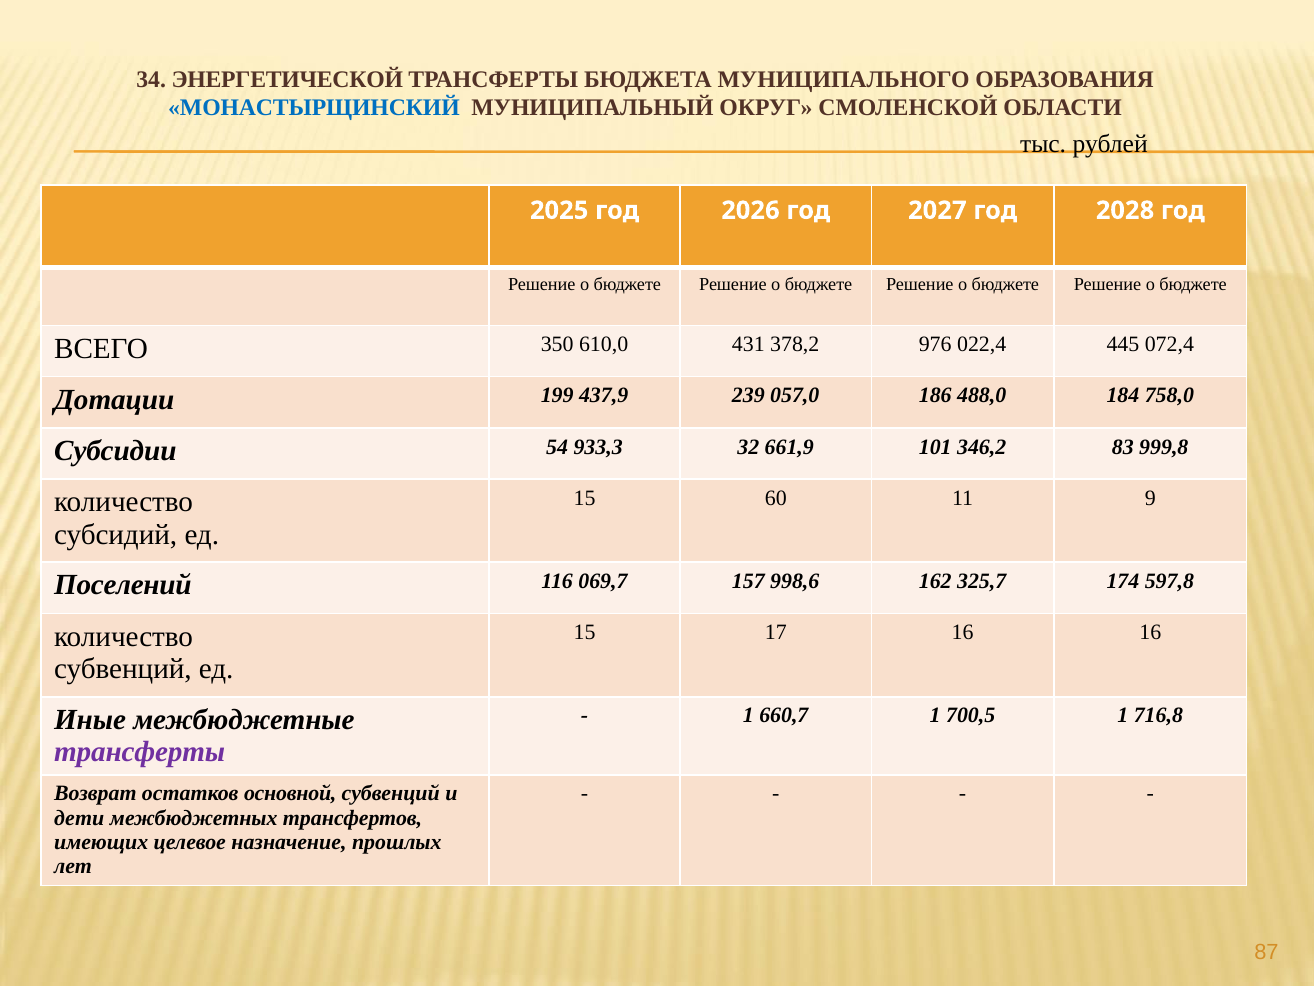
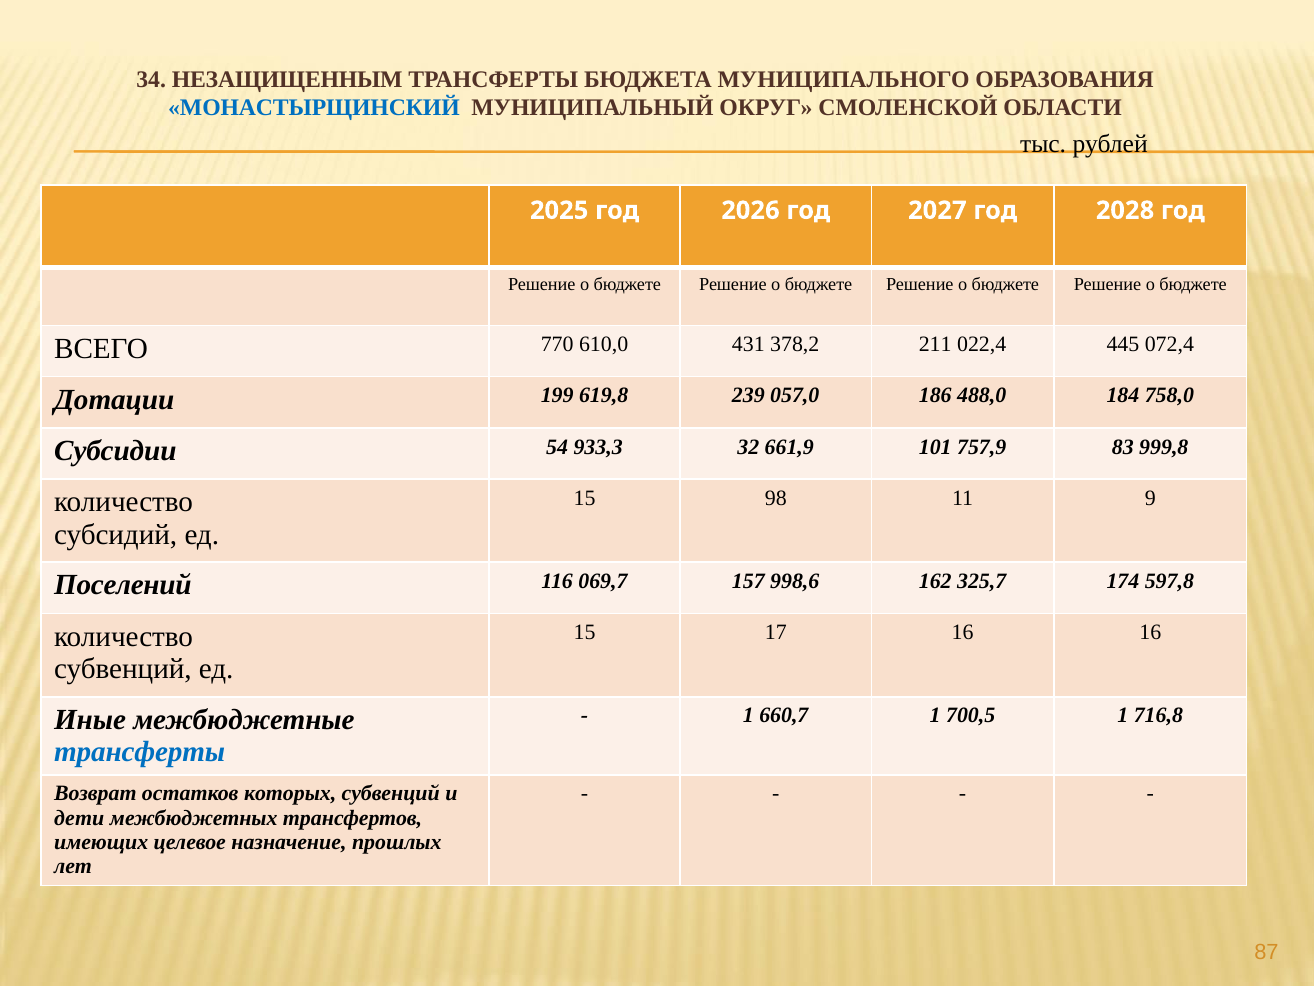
ЭНЕРГЕТИЧЕСКОЙ: ЭНЕРГЕТИЧЕСКОЙ -> НЕЗАЩИЩЕННЫМ
350: 350 -> 770
976: 976 -> 211
437,9: 437,9 -> 619,8
346,2: 346,2 -> 757,9
60: 60 -> 98
трансферты at (140, 752) colour: purple -> blue
основной: основной -> которых
